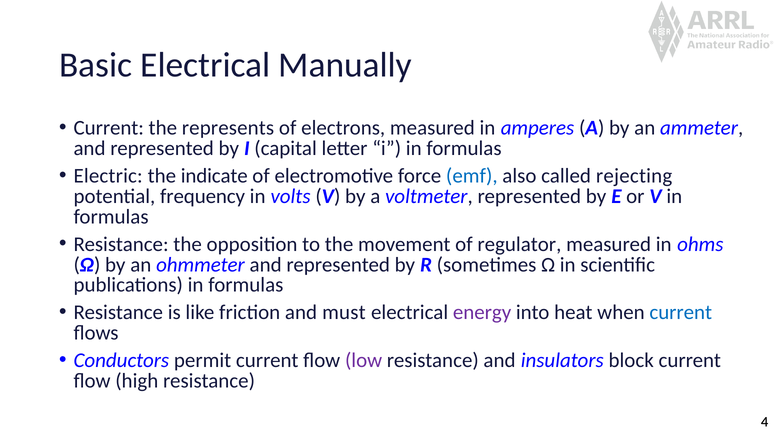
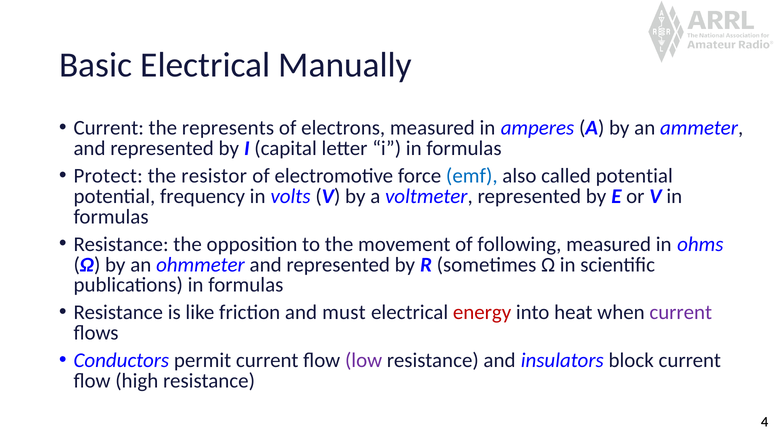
Electric: Electric -> Protect
indicate: indicate -> resistor
called rejecting: rejecting -> potential
regulator: regulator -> following
energy colour: purple -> red
current at (681, 313) colour: blue -> purple
